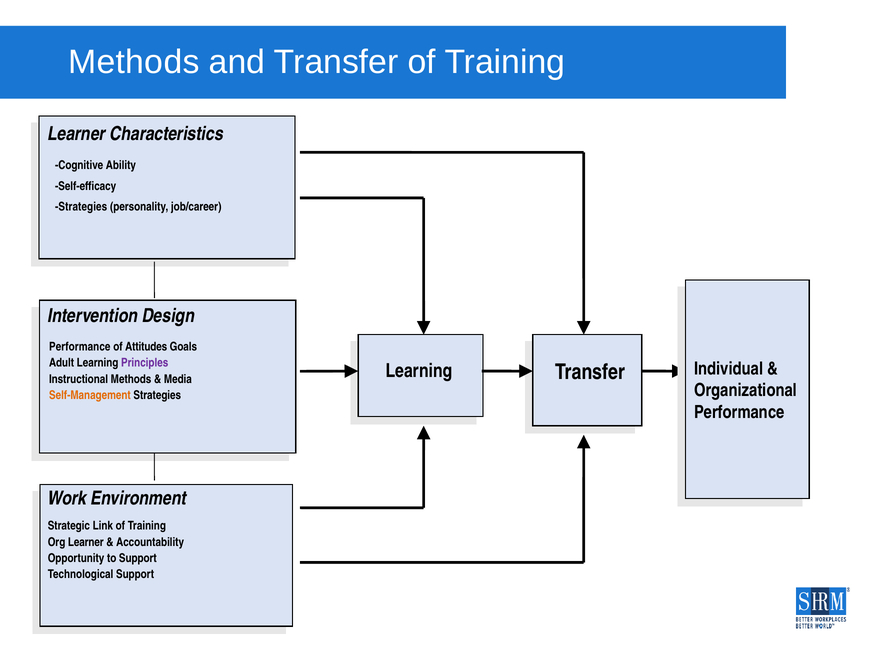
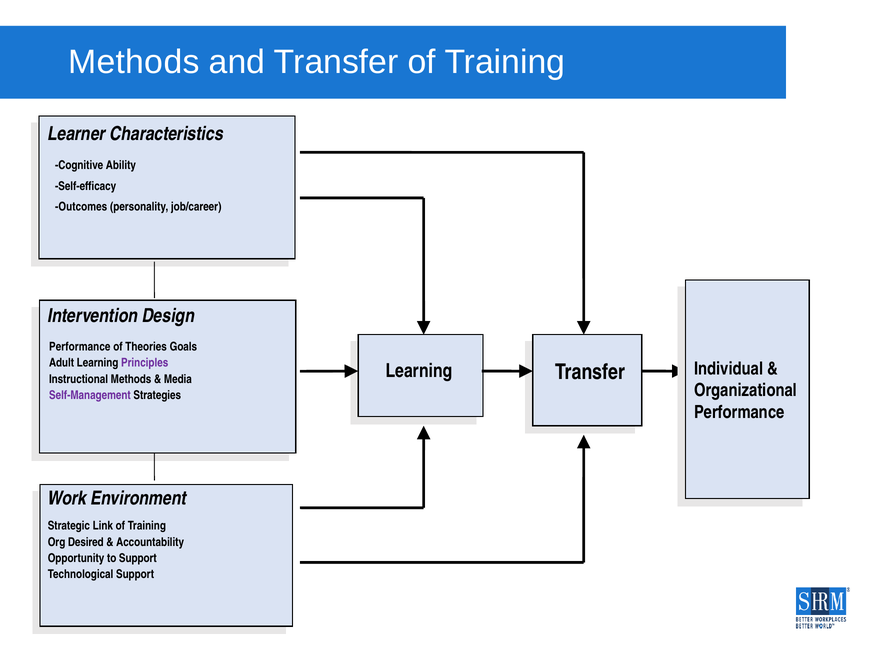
Strategies at (81, 206): Strategies -> Outcomes
Attitudes: Attitudes -> Theories
Self-Management colour: orange -> purple
Org Learner: Learner -> Desired
